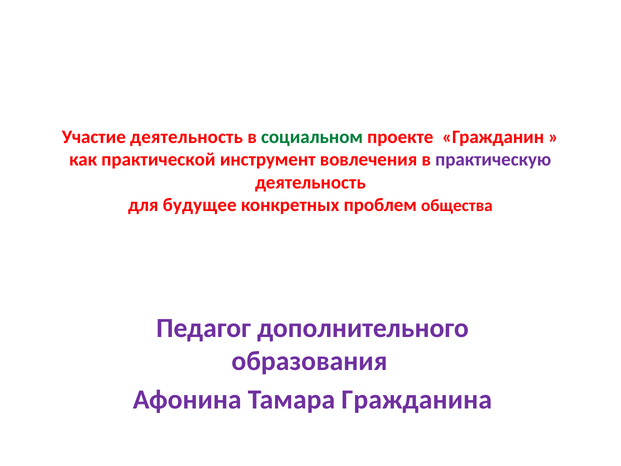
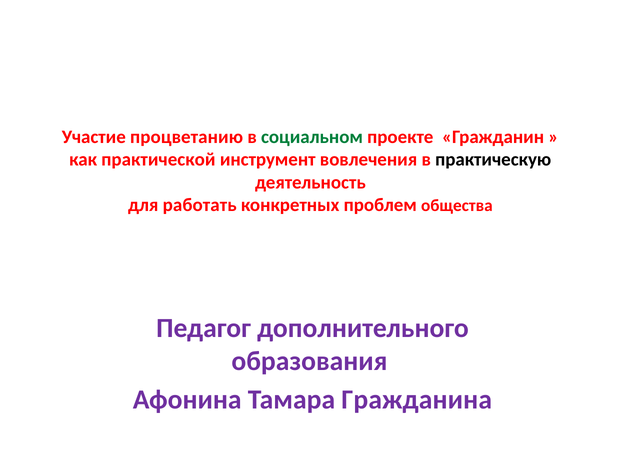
Участие деятельность: деятельность -> процветанию
практическую colour: purple -> black
будущее: будущее -> работать
